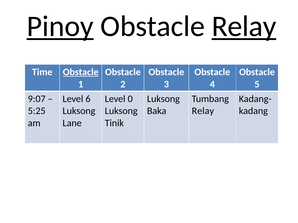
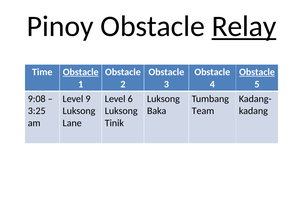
Pinoy underline: present -> none
Obstacle at (257, 72) underline: none -> present
9:07: 9:07 -> 9:08
6: 6 -> 9
0: 0 -> 6
5:25: 5:25 -> 3:25
Relay at (203, 111): Relay -> Team
